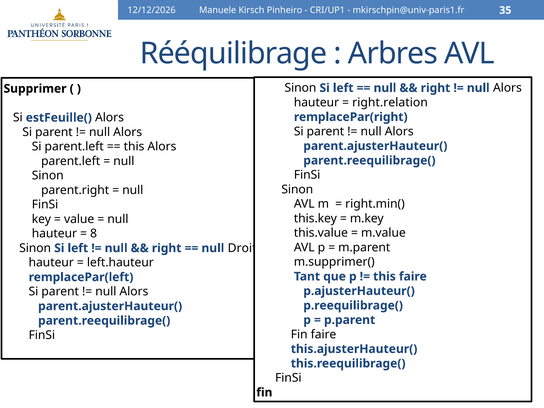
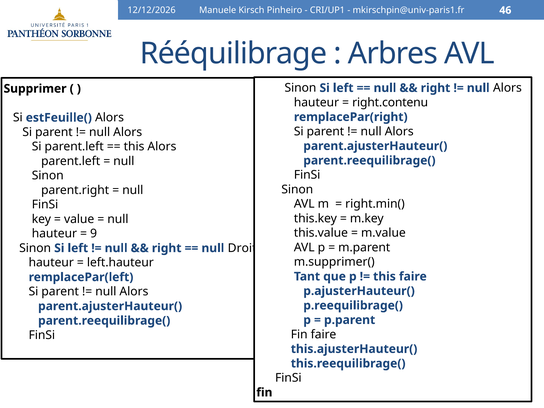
35: 35 -> 46
right.relation: right.relation -> right.contenu
8: 8 -> 9
